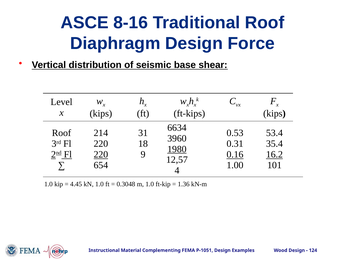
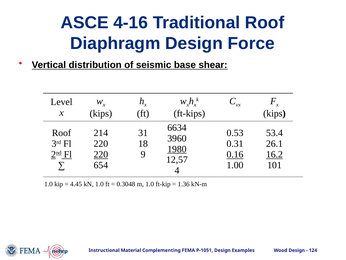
8-16: 8-16 -> 4-16
35.4: 35.4 -> 26.1
